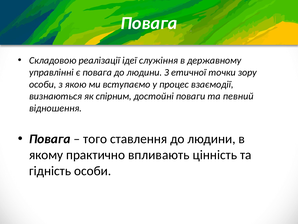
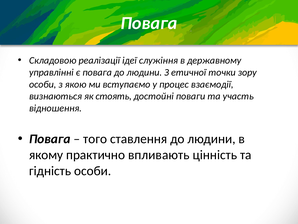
спірним: спірним -> стоять
певний: певний -> участь
